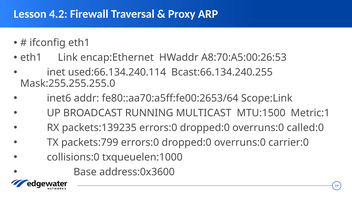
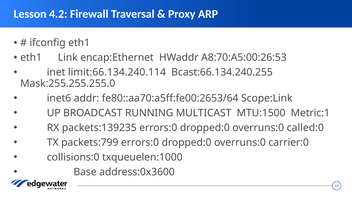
used:66.134.240.114: used:66.134.240.114 -> limit:66.134.240.114
